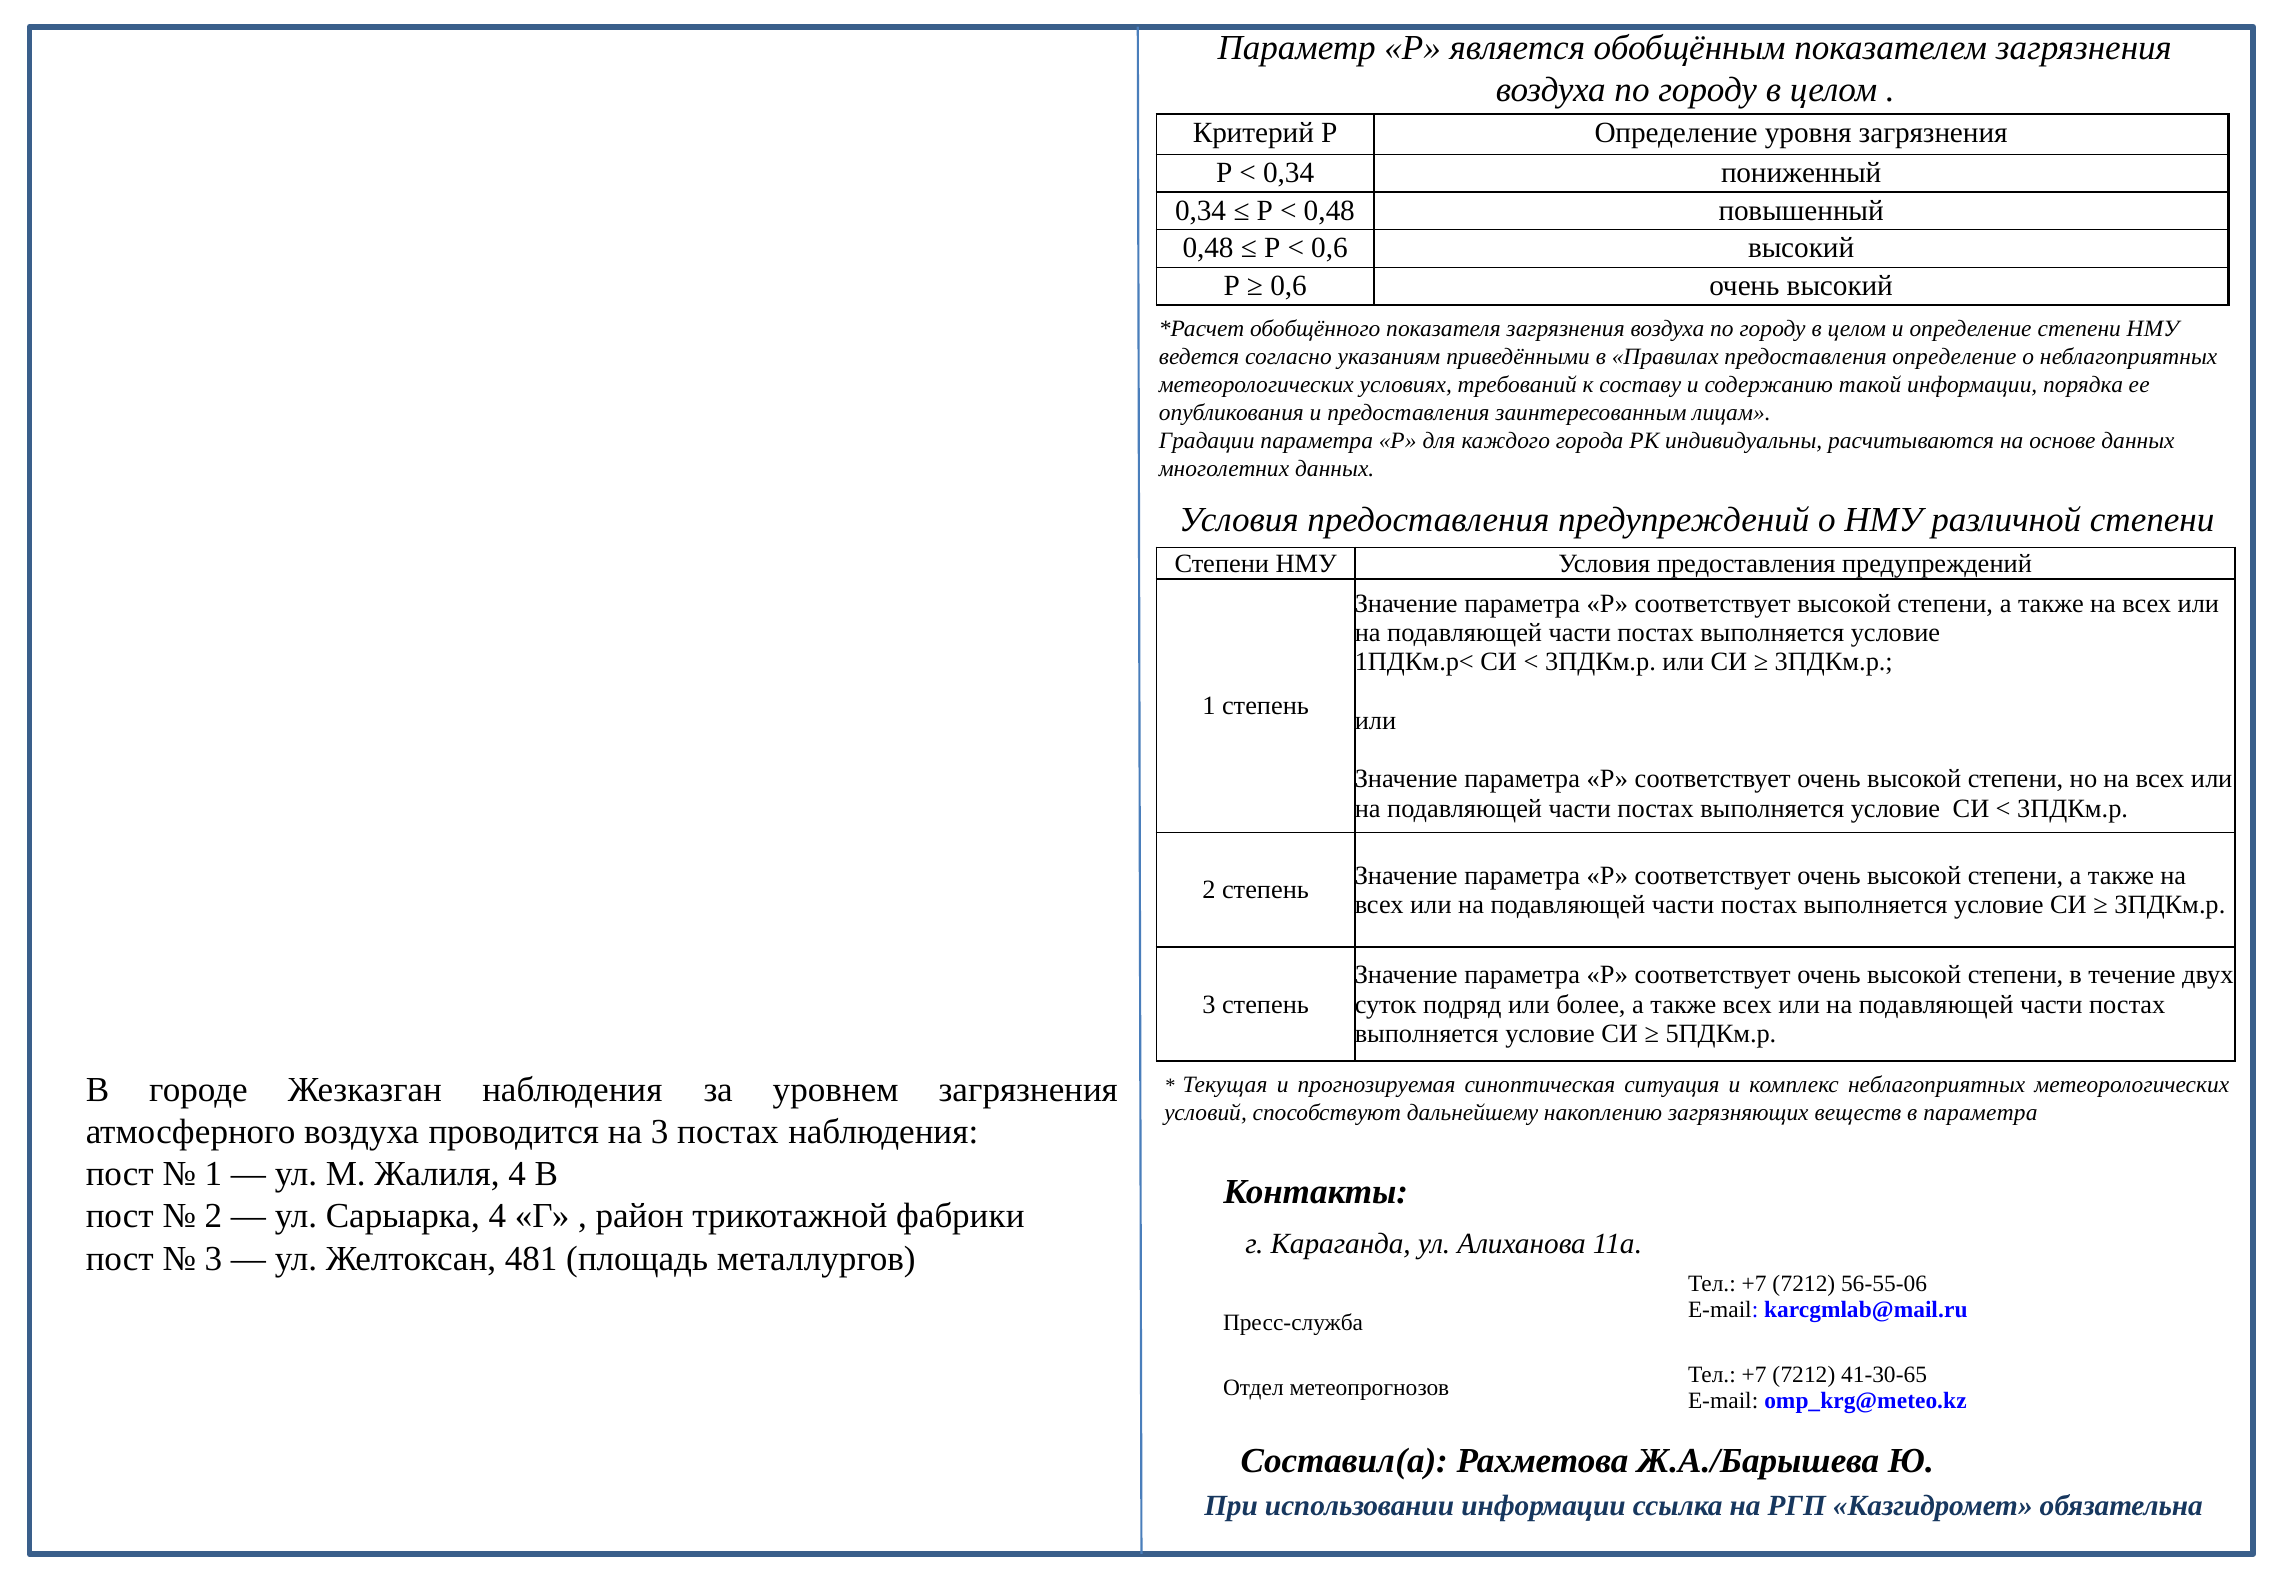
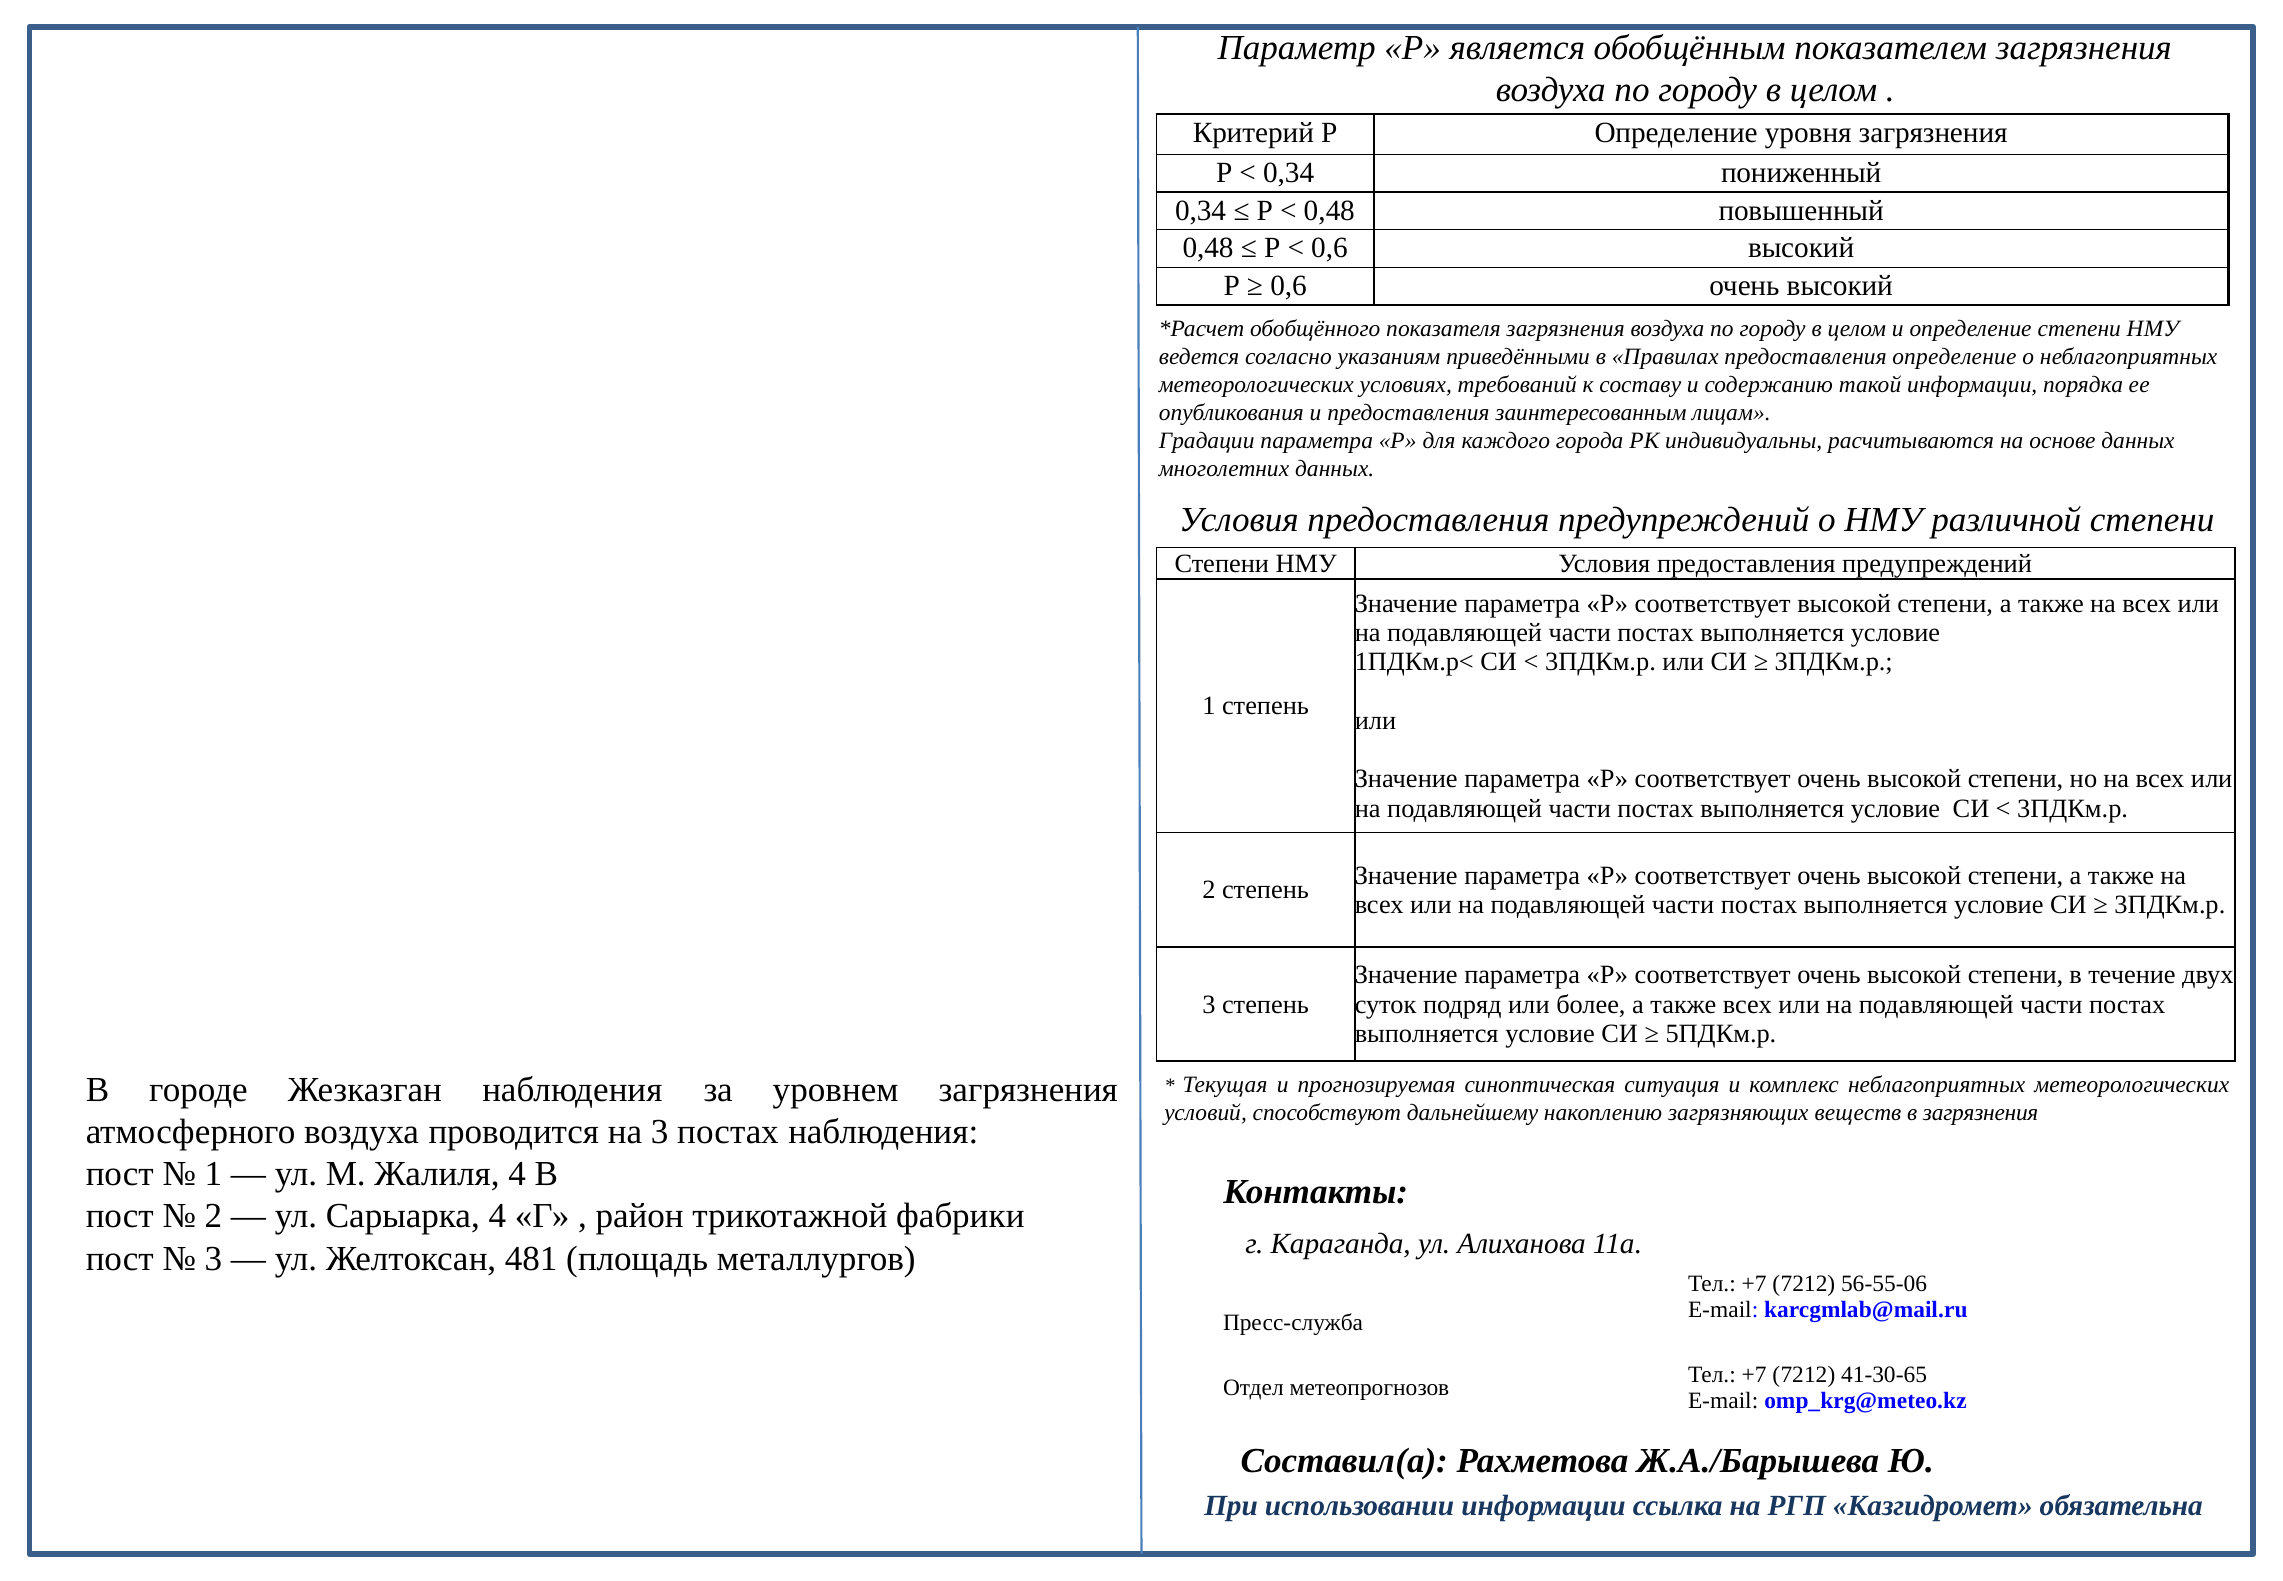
в параметра: параметра -> загрязнения
